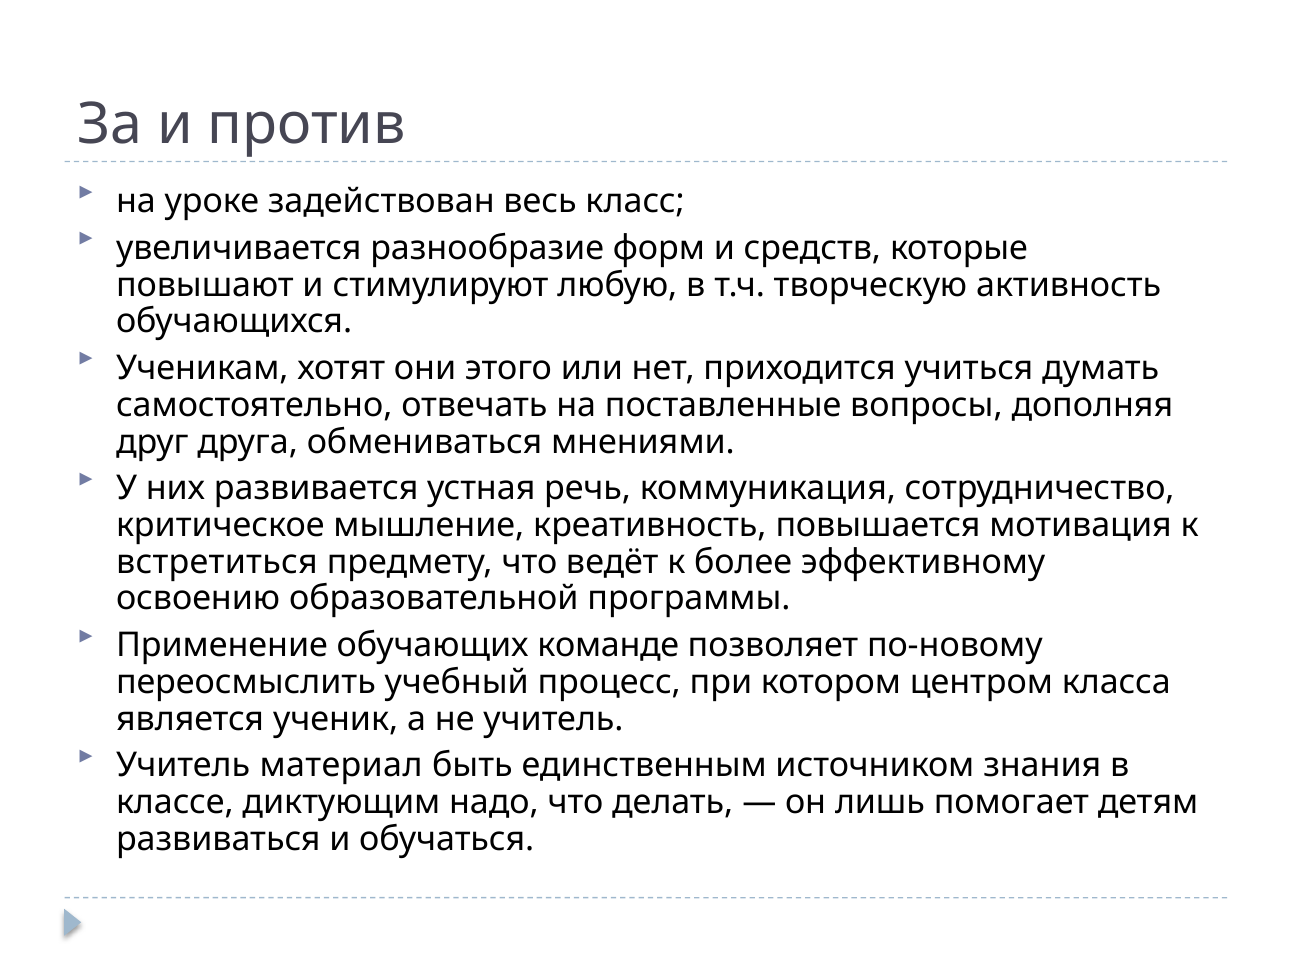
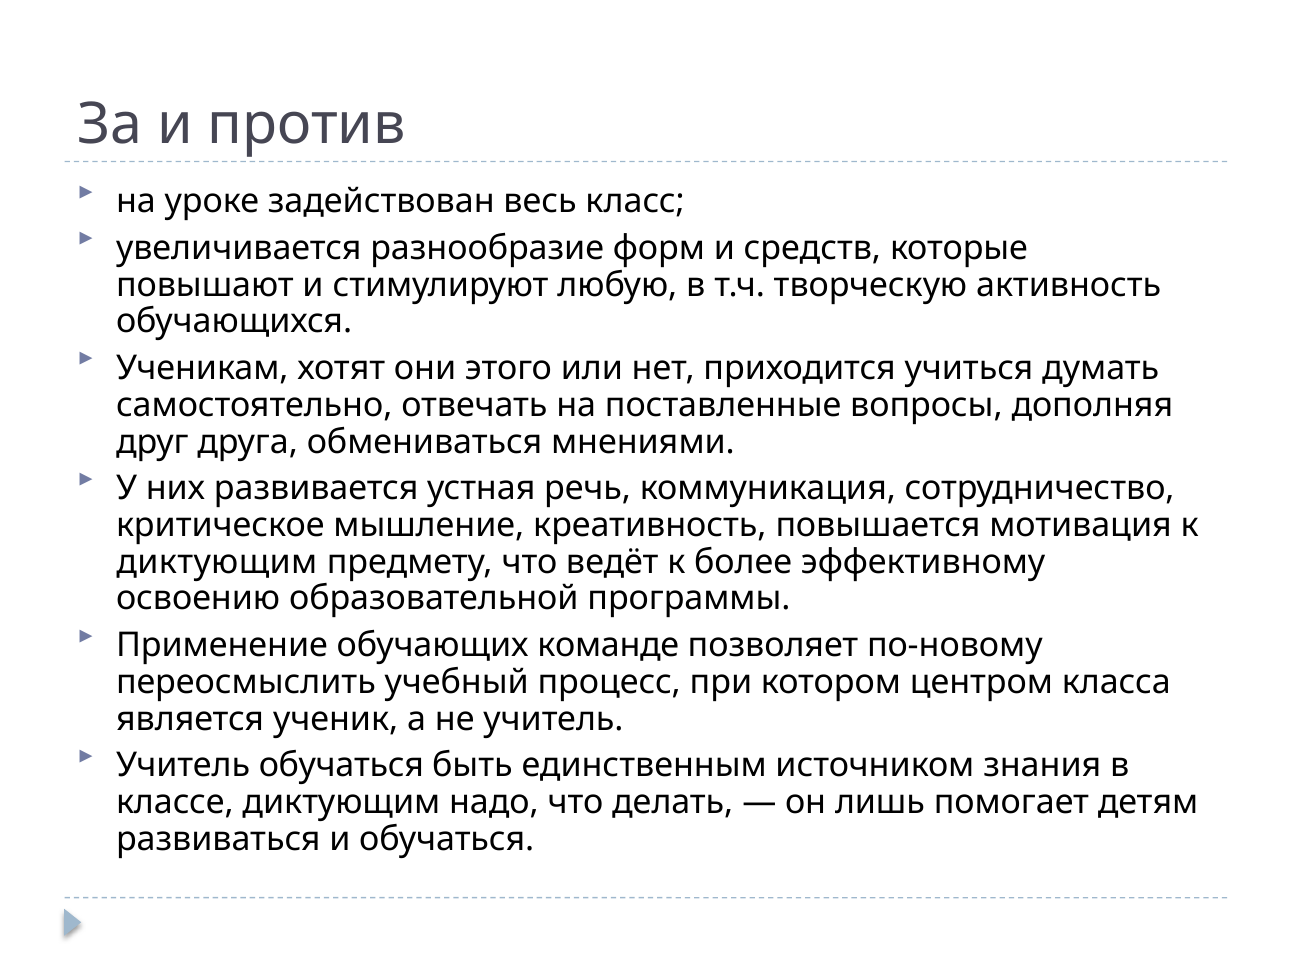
встретиться at (217, 562): встретиться -> диктующим
Учитель материал: материал -> обучаться
